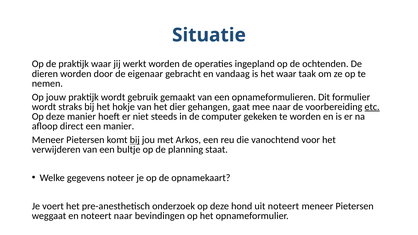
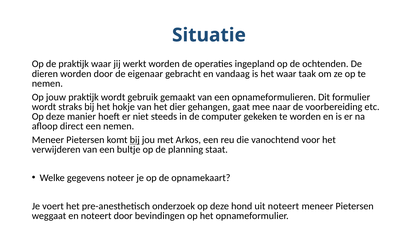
etc underline: present -> none
een manier: manier -> nemen
noteert naar: naar -> door
